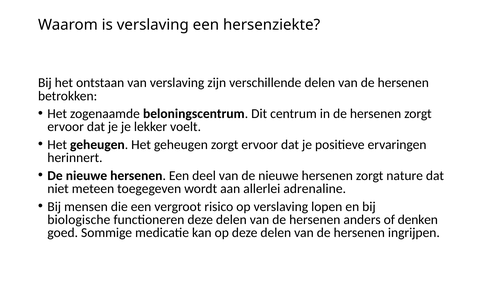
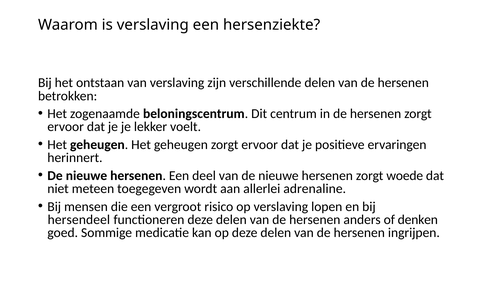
nature: nature -> woede
biologische: biologische -> hersendeel
